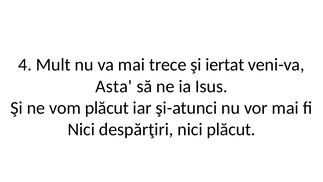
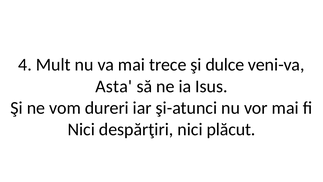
iertat: iertat -> dulce
vom plăcut: plăcut -> dureri
